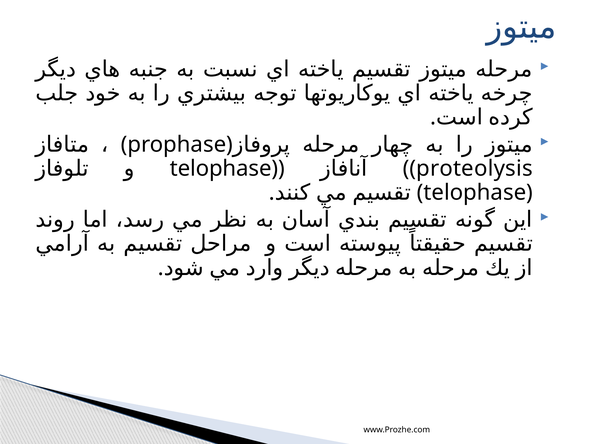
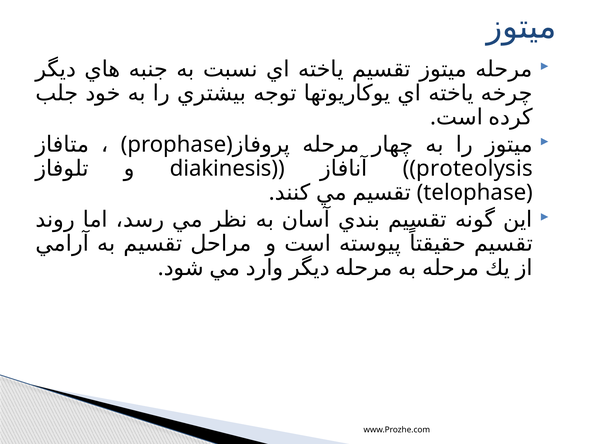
telophase at (221, 168): telophase -> diakinesis
